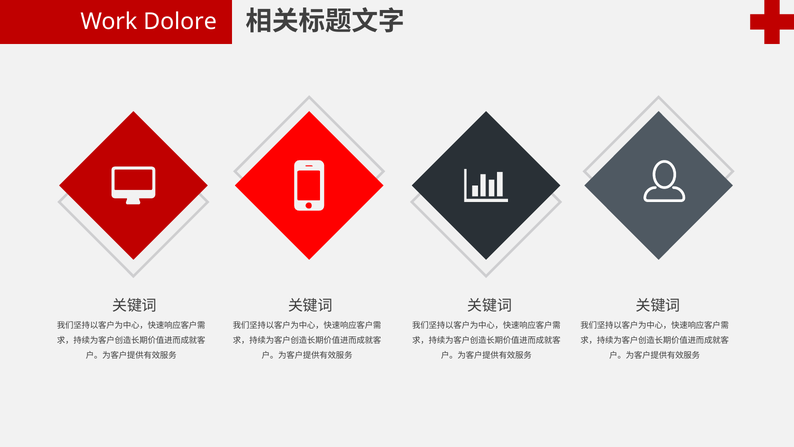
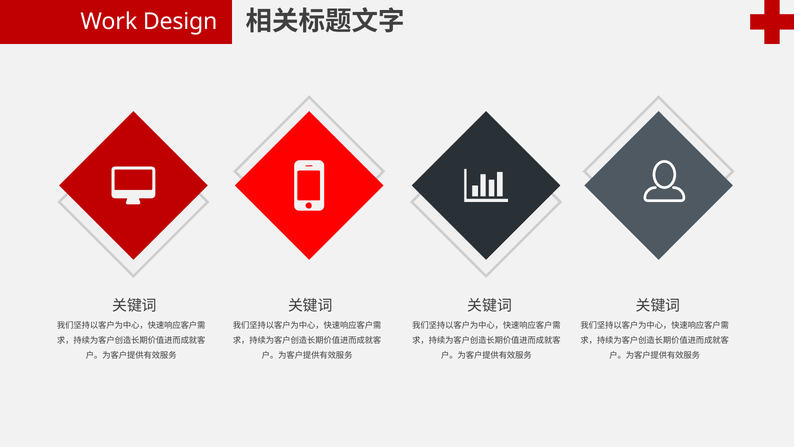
Dolore: Dolore -> Design
